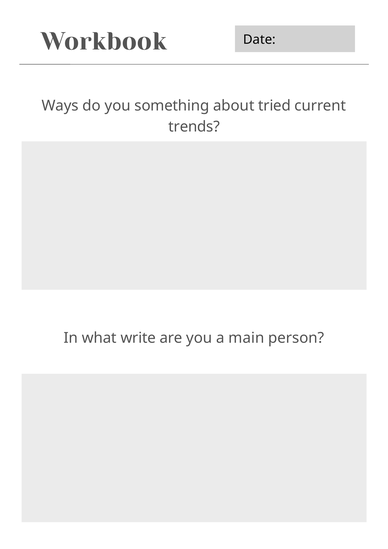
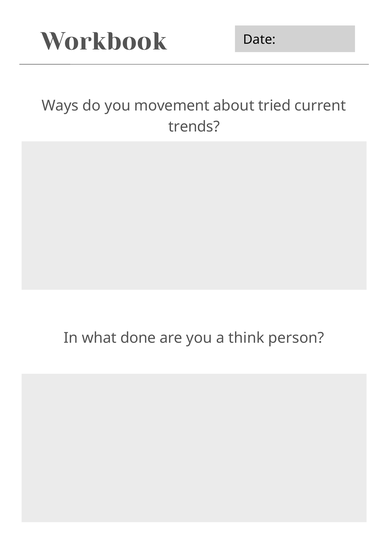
something: something -> movement
write: write -> done
main: main -> think
